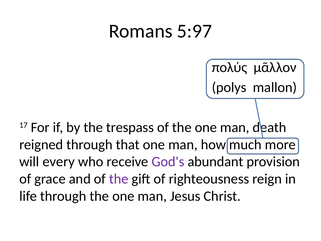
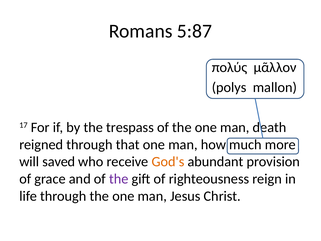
5:97: 5:97 -> 5:87
every: every -> saved
God's colour: purple -> orange
